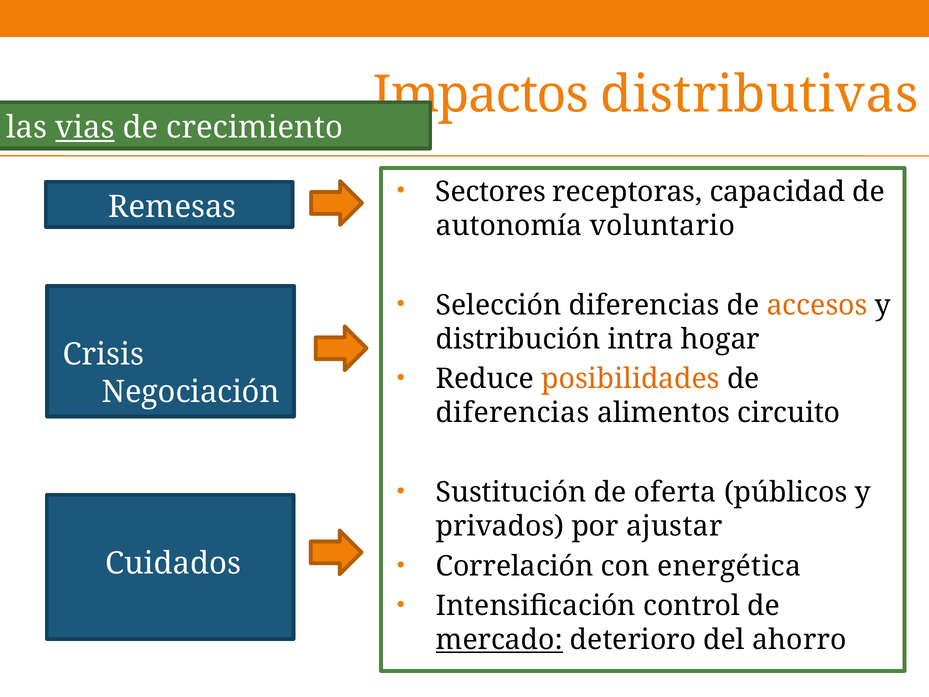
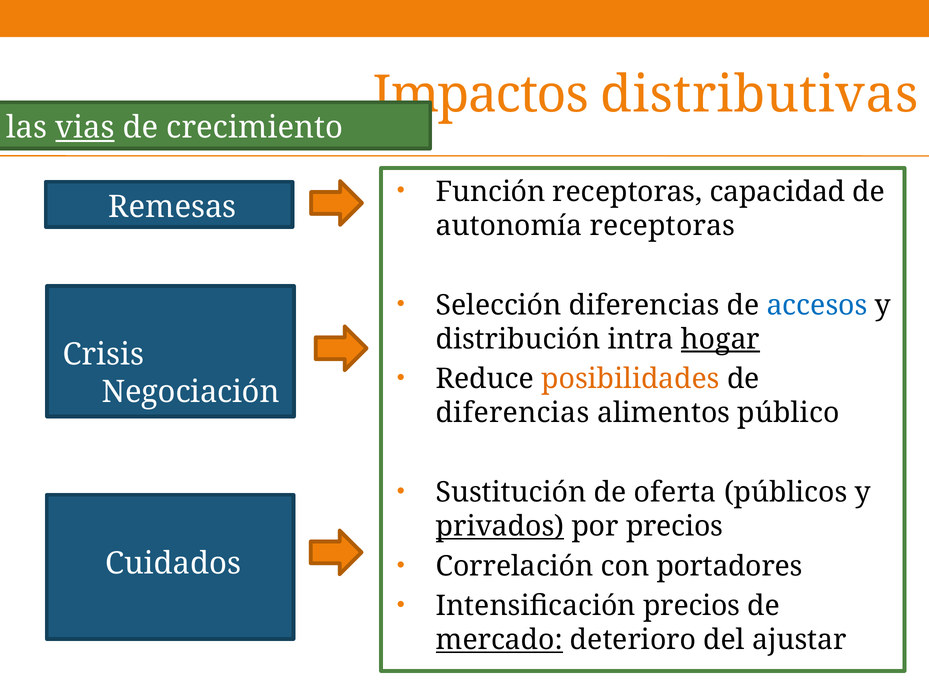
Sectores: Sectores -> Función
autonomía voluntario: voluntario -> receptoras
accesos colour: orange -> blue
hogar underline: none -> present
circuito: circuito -> público
privados underline: none -> present
por ajustar: ajustar -> precios
energética: energética -> portadores
Intensificación control: control -> precios
ahorro: ahorro -> ajustar
